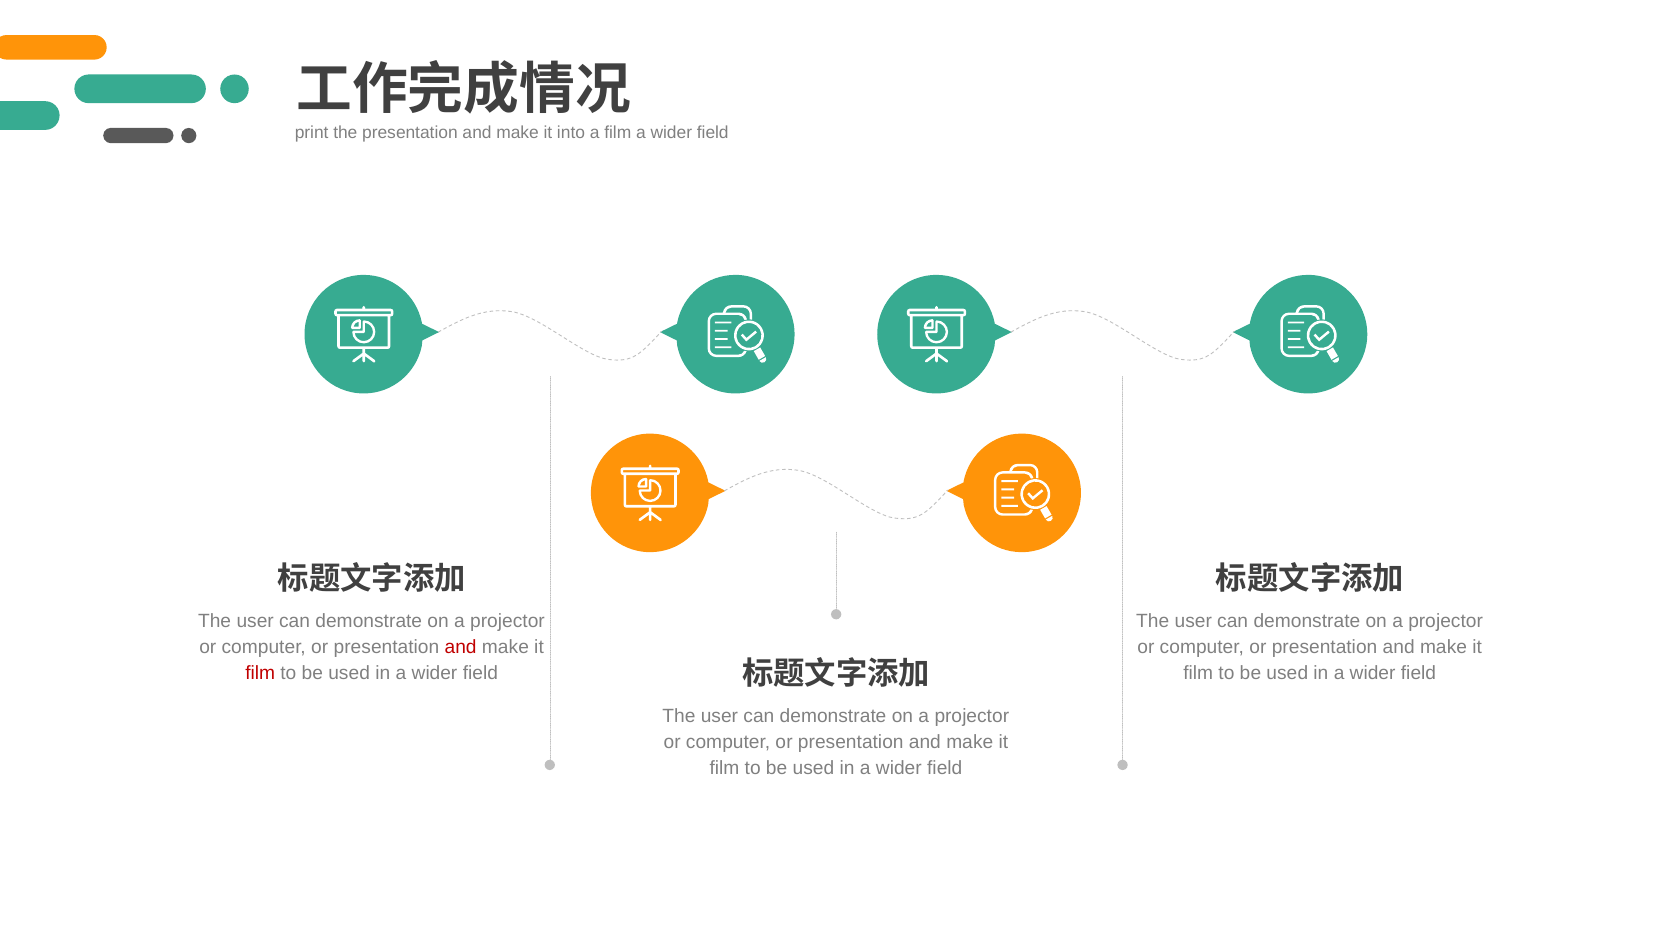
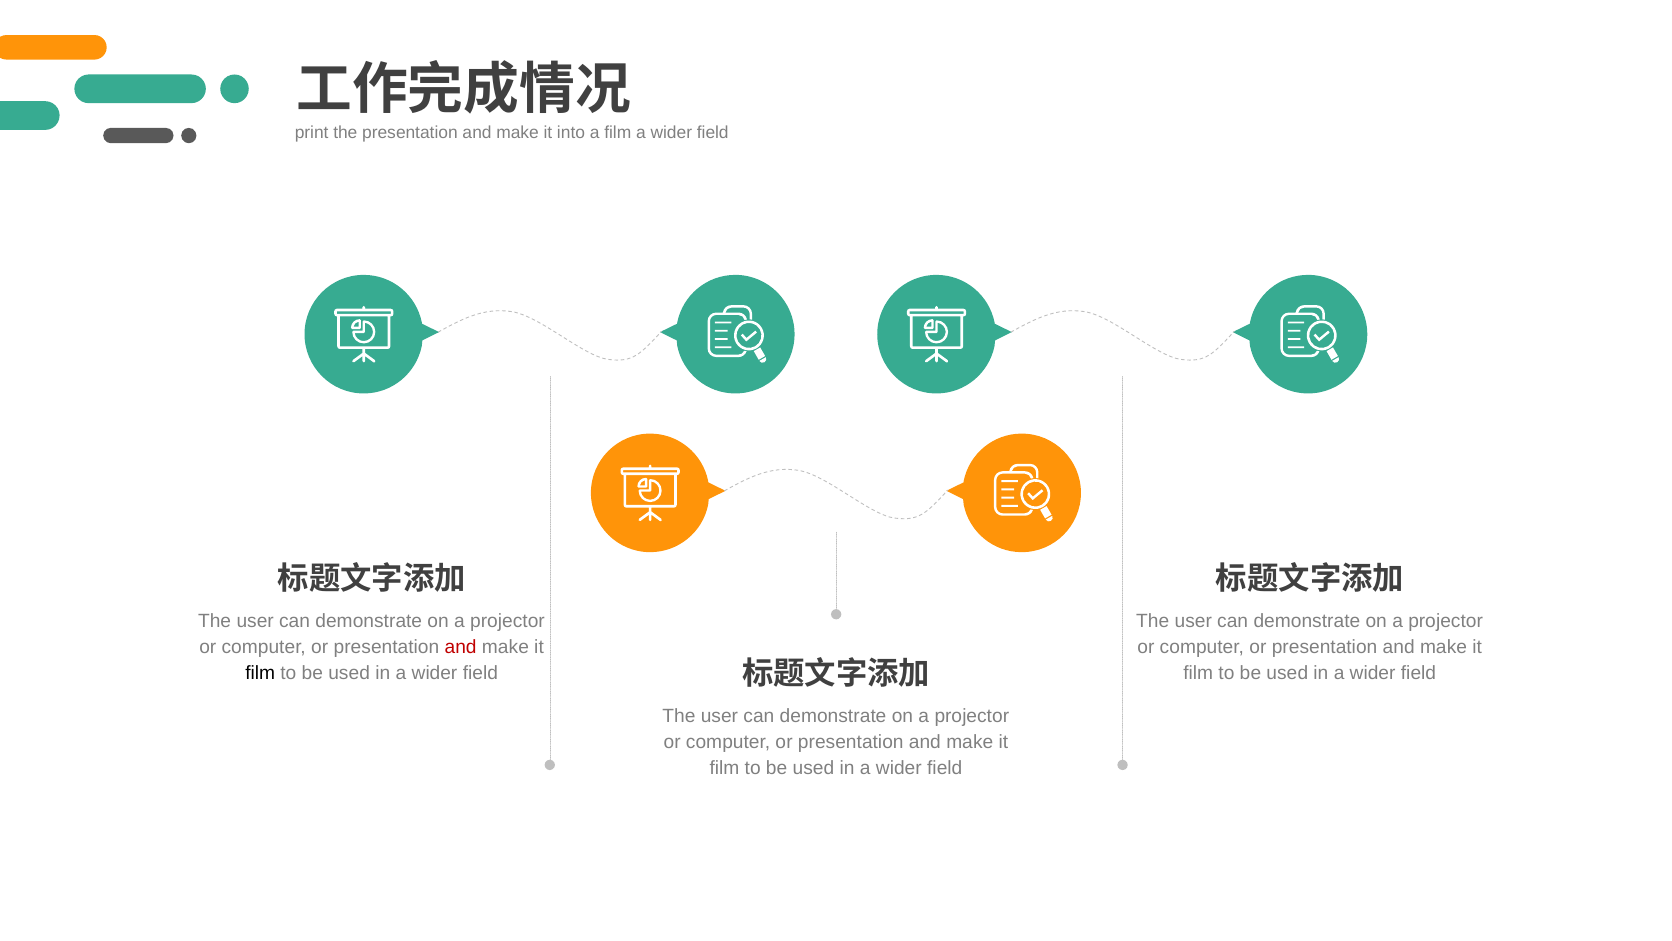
film at (260, 673) colour: red -> black
